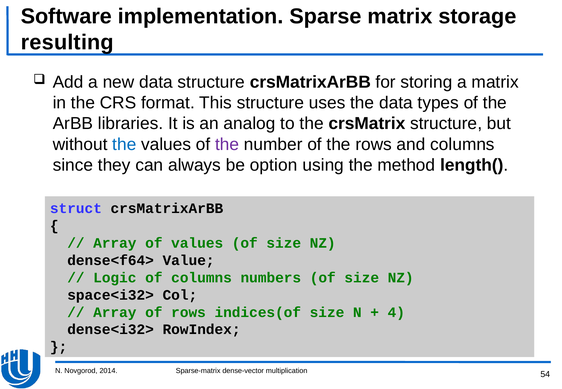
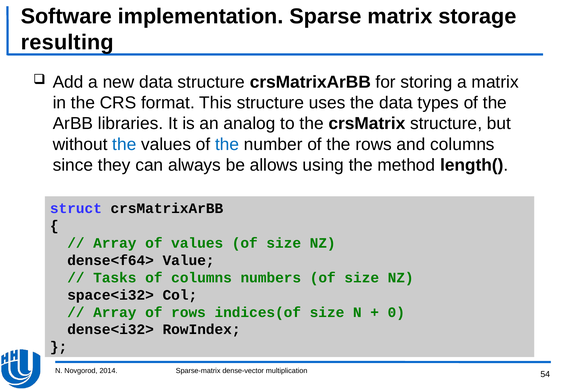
the at (227, 144) colour: purple -> blue
option: option -> allows
Logic: Logic -> Tasks
4: 4 -> 0
